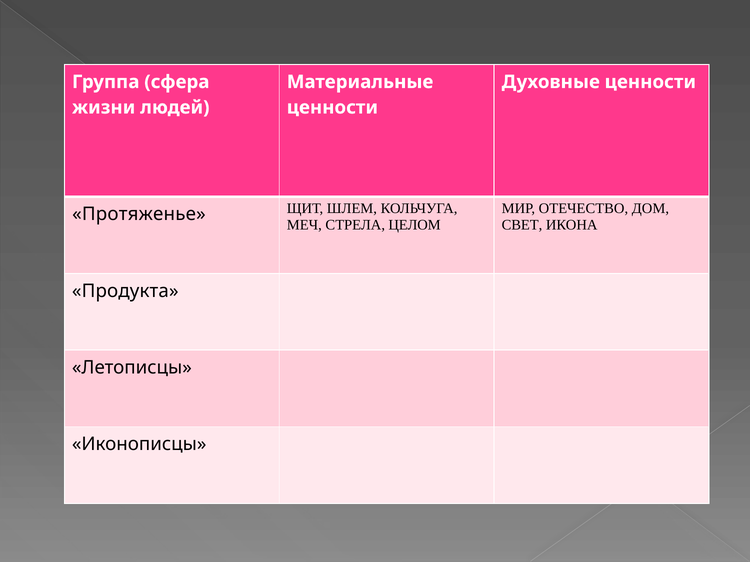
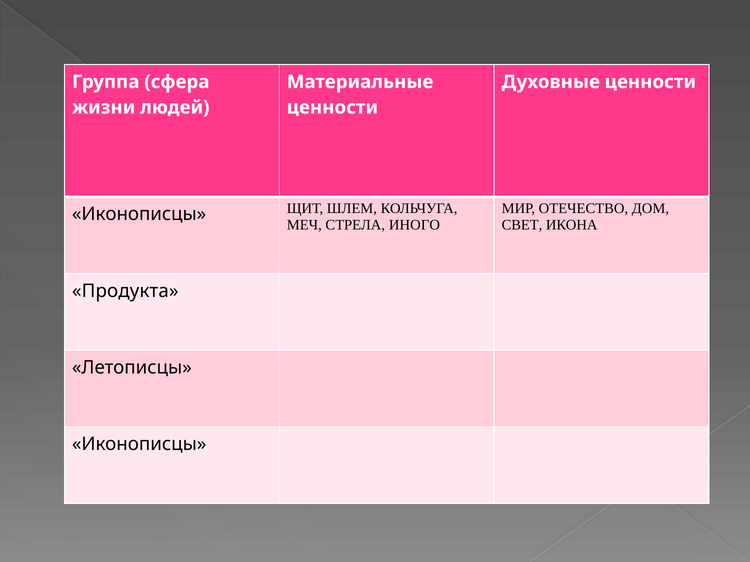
Протяженье at (139, 214): Протяженье -> Иконописцы
ЦЕЛОМ: ЦЕЛОМ -> ИНОГО
